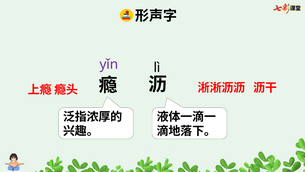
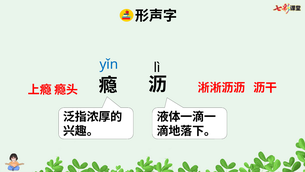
yǐn colour: purple -> blue
